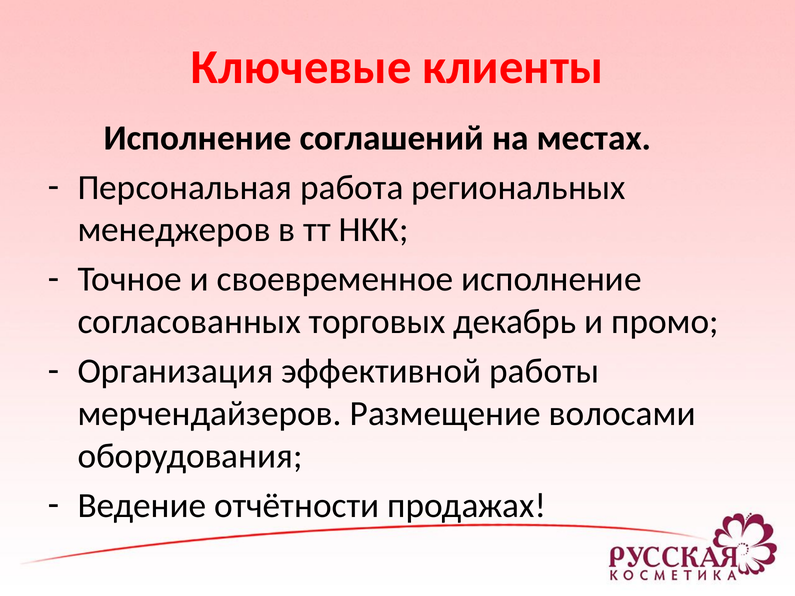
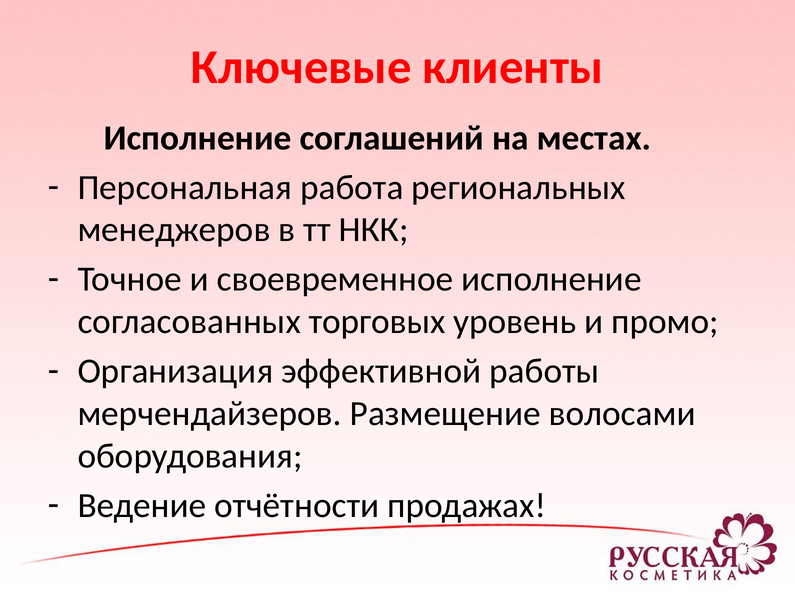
декабрь: декабрь -> уровень
